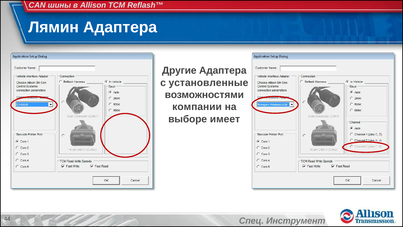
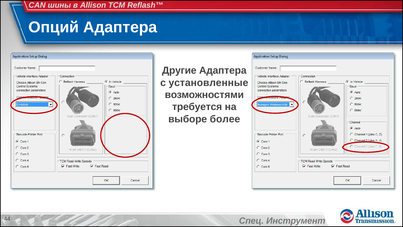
Лямин: Лямин -> Опций
компании: компании -> требуется
имеет: имеет -> более
